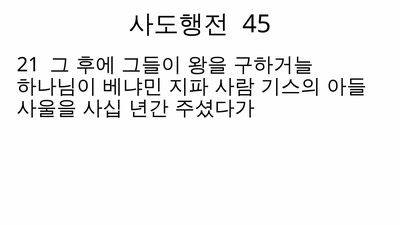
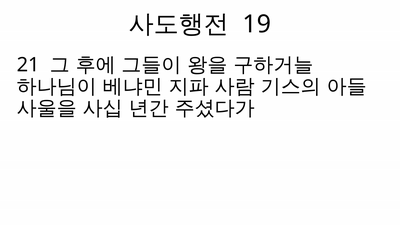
45: 45 -> 19
